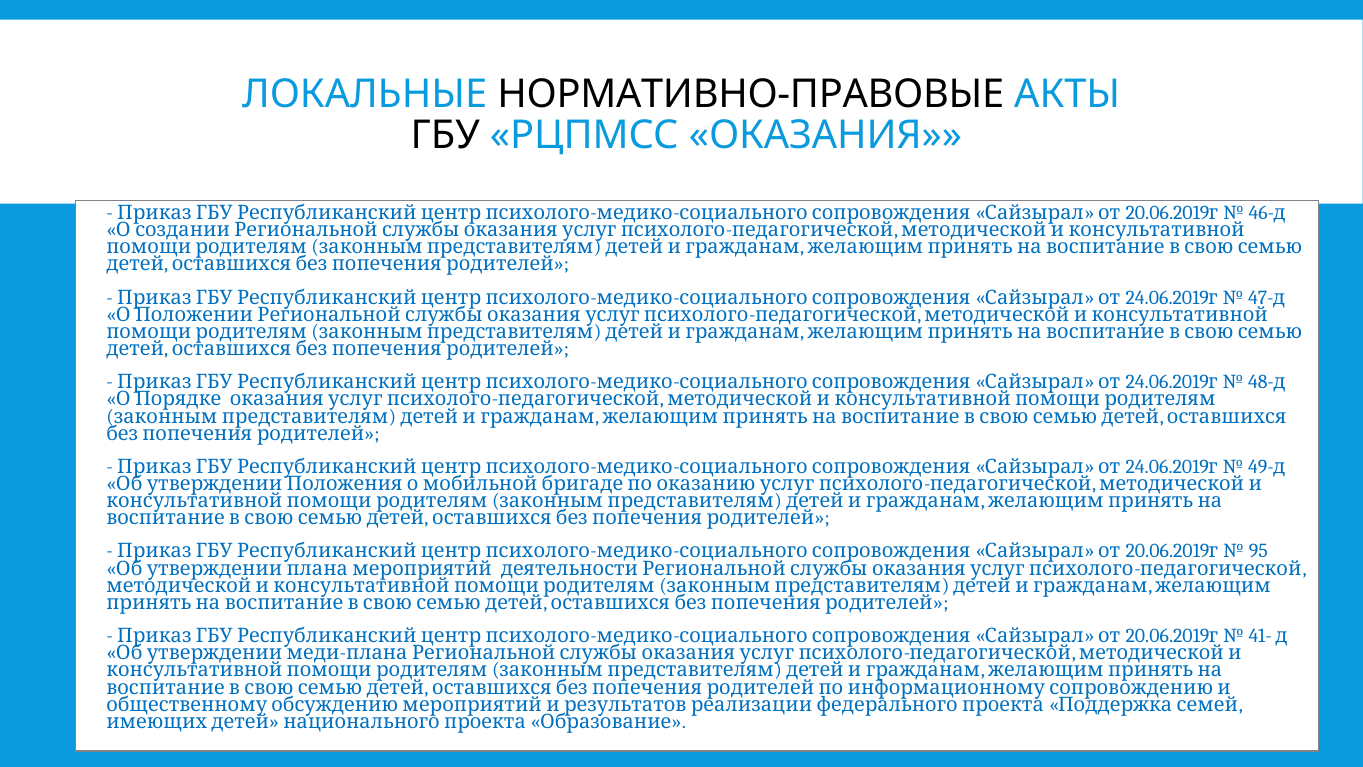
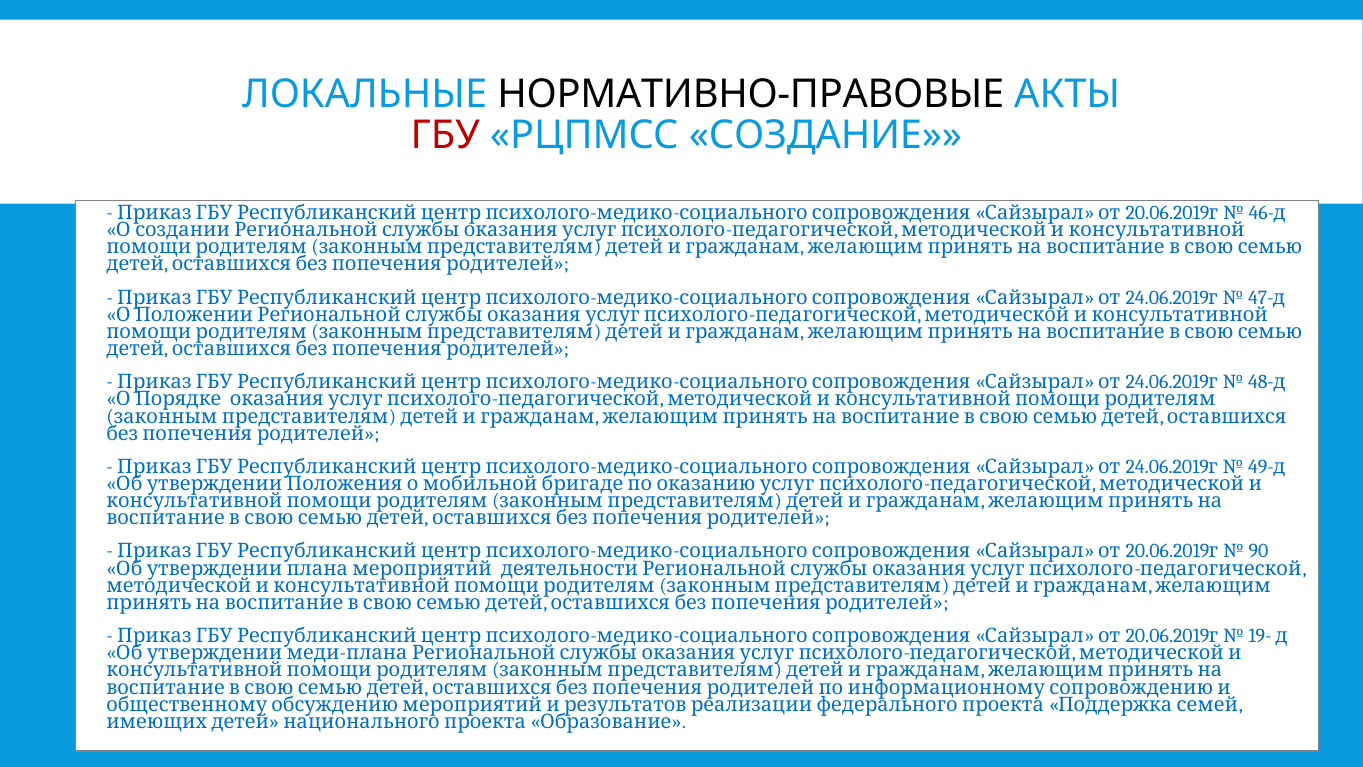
ГБУ colour: black -> red
ОКАЗАНИЯ: ОКАЗАНИЯ -> СОЗДАНИЕ
95: 95 -> 90
41-: 41- -> 19-
